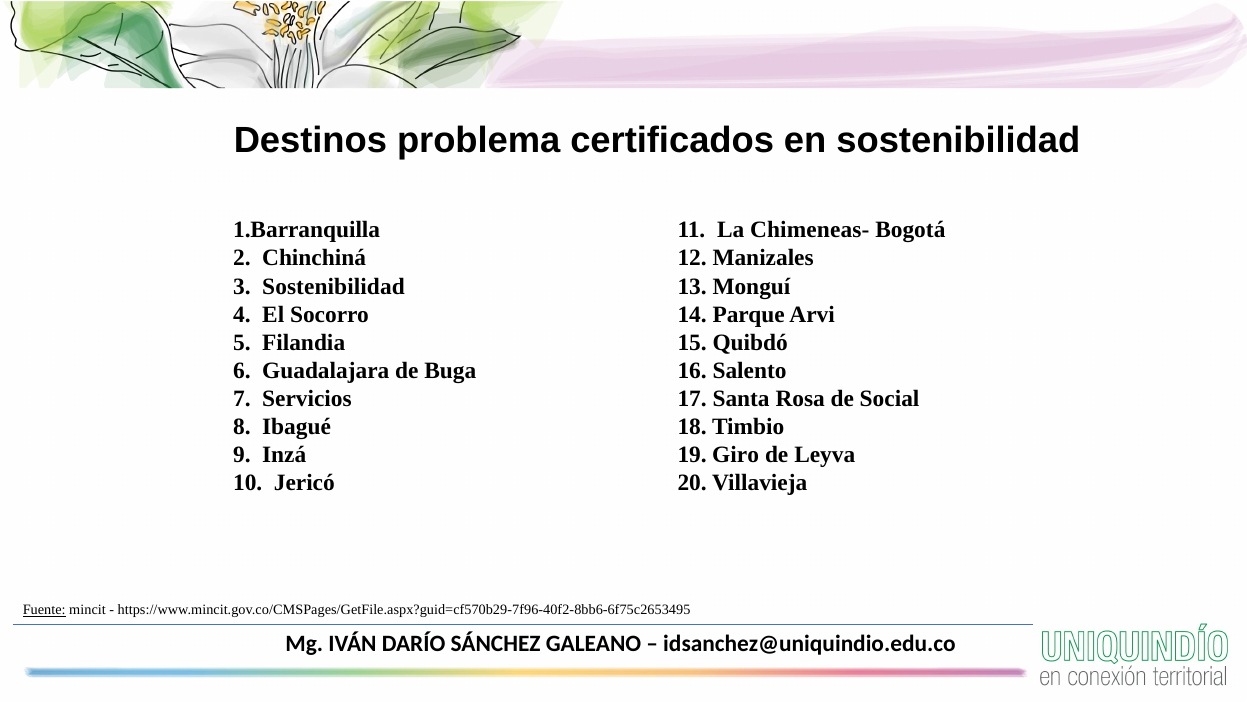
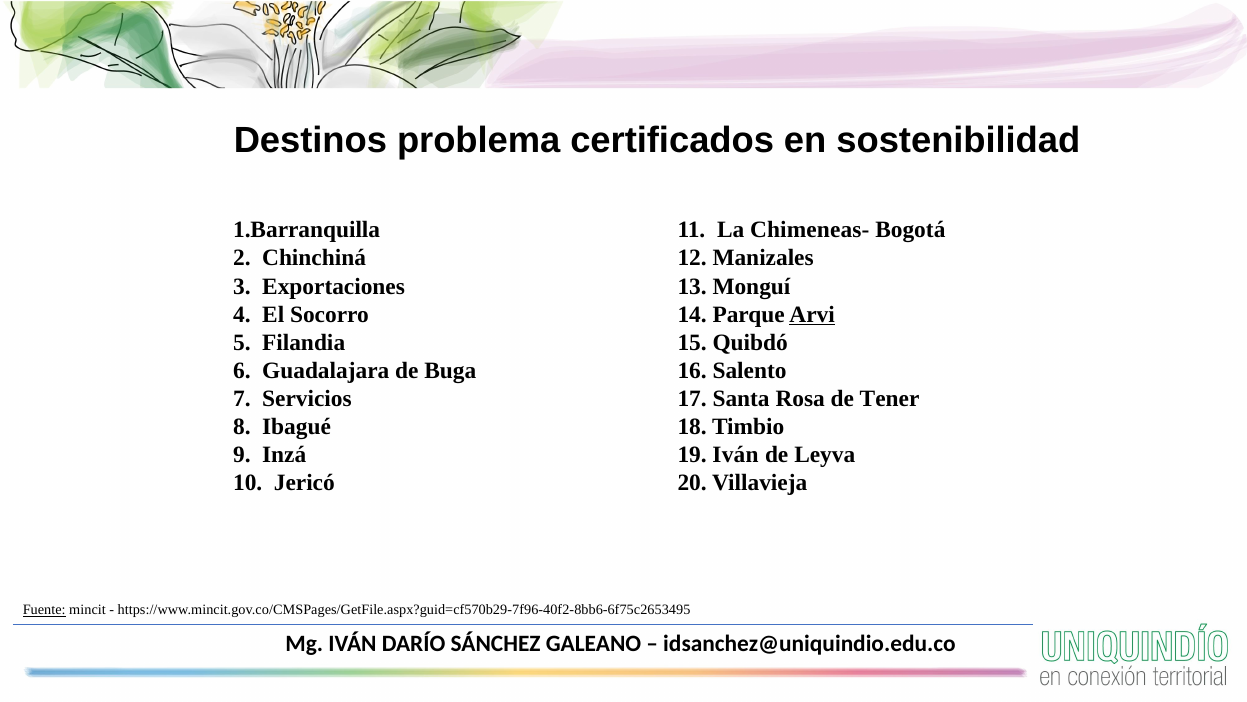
Sostenibilidad at (334, 286): Sostenibilidad -> Exportaciones
Arvi underline: none -> present
Social: Social -> Tener
19 Giro: Giro -> Iván
